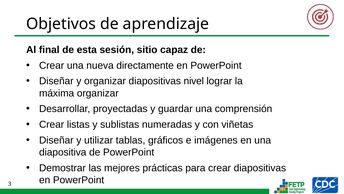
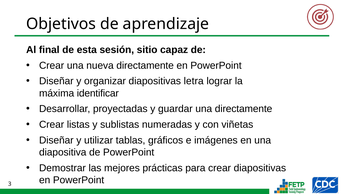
nivel: nivel -> letra
máxima organizar: organizar -> identificar
una comprensión: comprensión -> directamente
